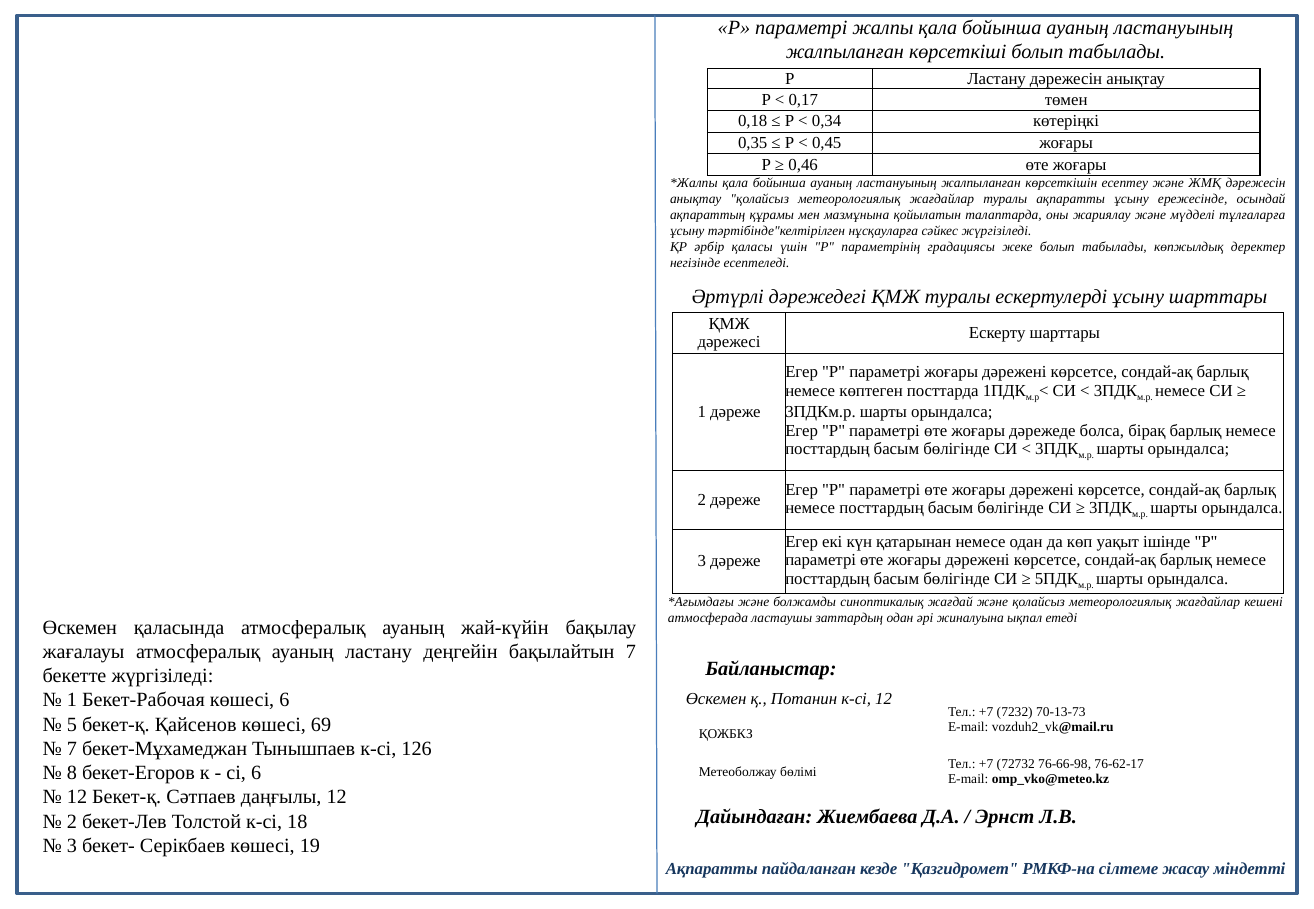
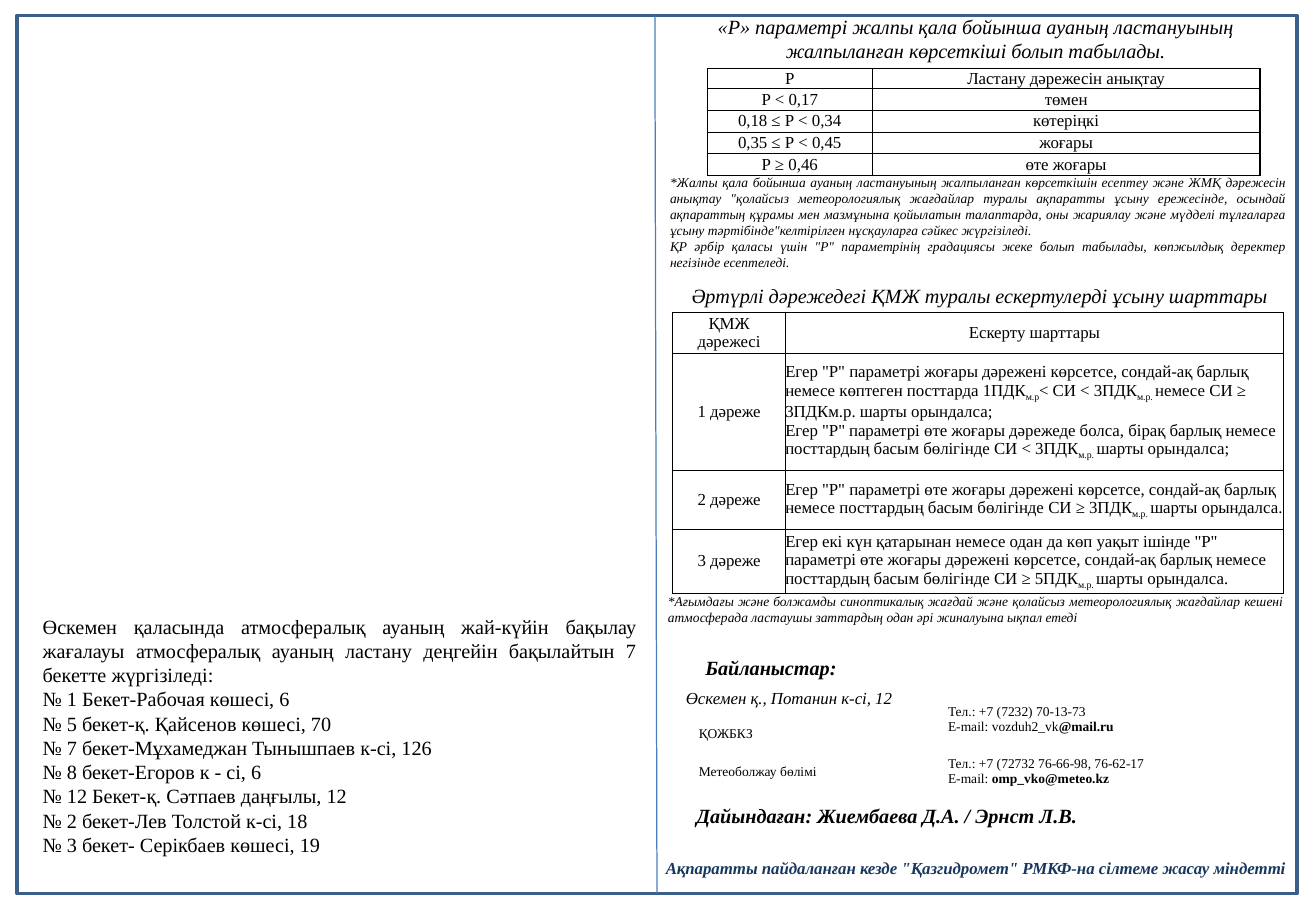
69: 69 -> 70
